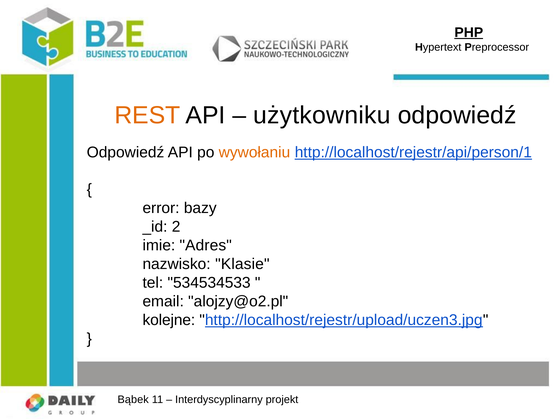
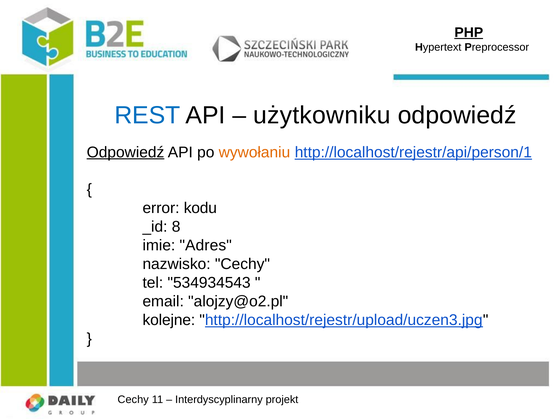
REST colour: orange -> blue
Odpowiedź at (126, 152) underline: none -> present
bazy: bazy -> kodu
2: 2 -> 8
nazwisko Klasie: Klasie -> Cechy
534534533: 534534533 -> 534934543
Bąbek at (133, 399): Bąbek -> Cechy
